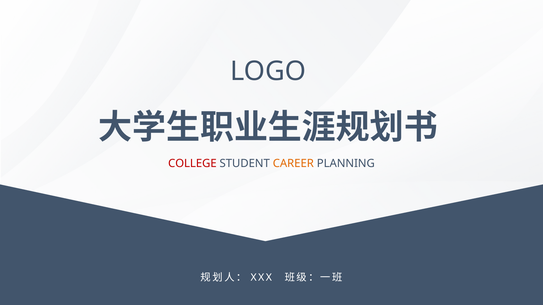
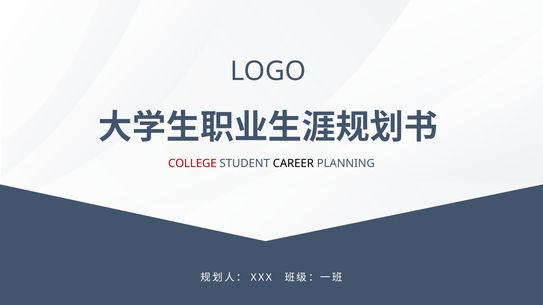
CAREER colour: orange -> black
